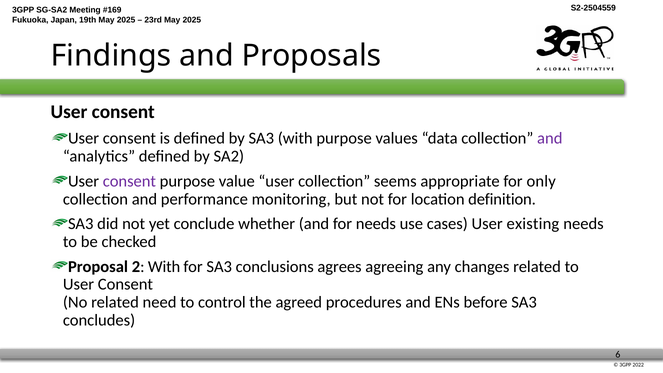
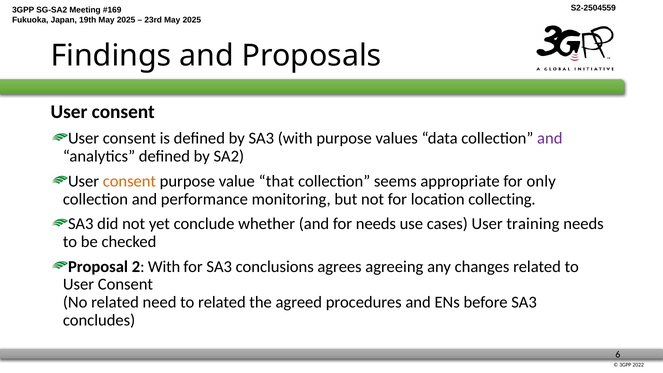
consent at (129, 181) colour: purple -> orange
value user: user -> that
definition: definition -> collecting
existing: existing -> training
to control: control -> related
